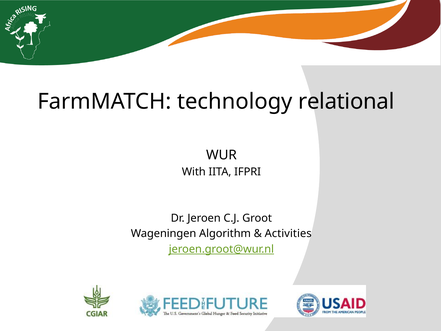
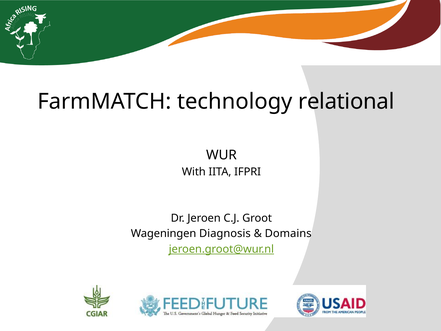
Algorithm: Algorithm -> Diagnosis
Activities: Activities -> Domains
